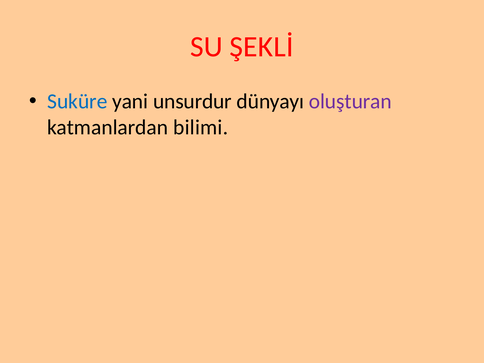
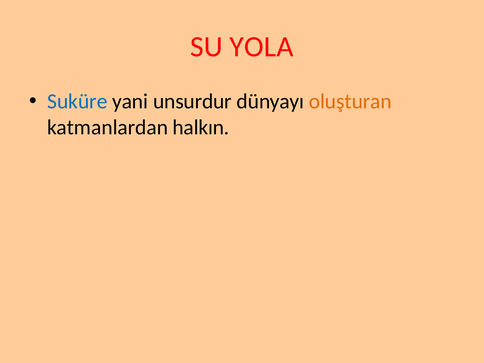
ŞEKLİ: ŞEKLİ -> YOLA
oluşturan colour: purple -> orange
bilimi: bilimi -> halkın
